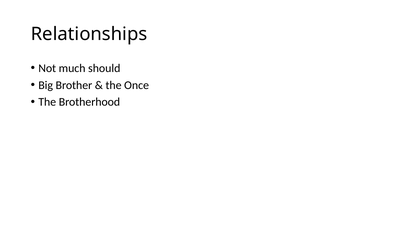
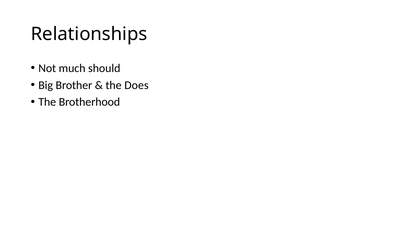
Once: Once -> Does
